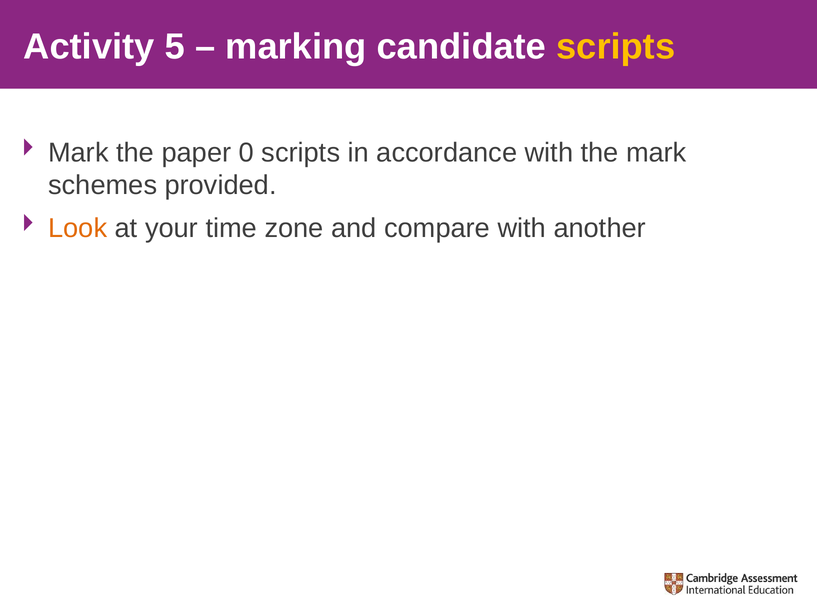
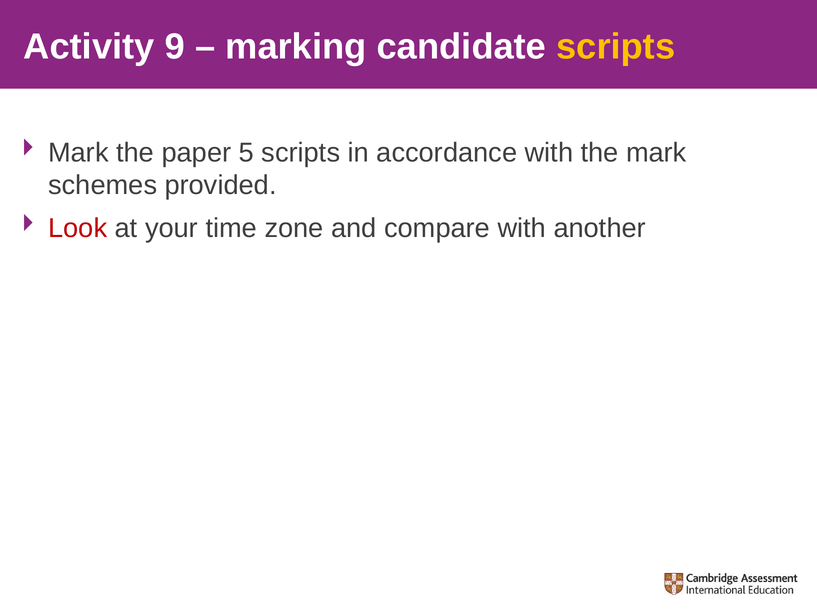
5: 5 -> 9
0: 0 -> 5
Look colour: orange -> red
